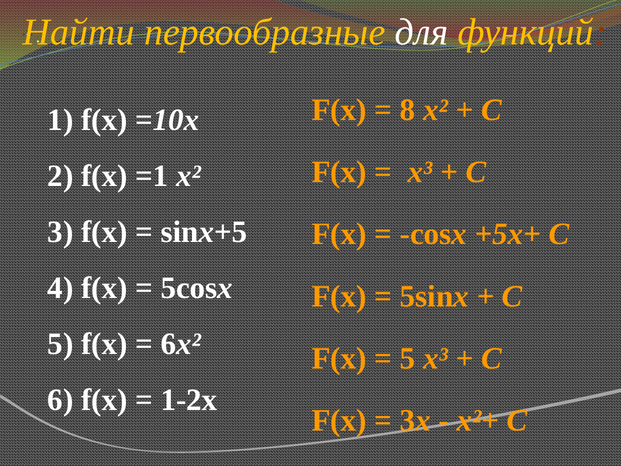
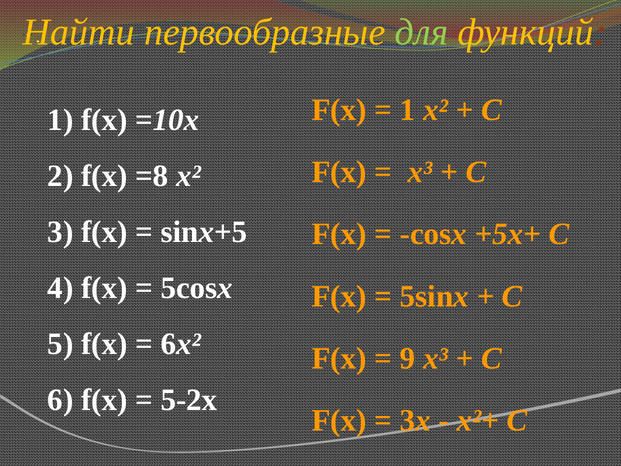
для colour: white -> light green
8 at (408, 110): 8 -> 1
=1: =1 -> =8
5 at (408, 358): 5 -> 9
1-2х: 1-2х -> 5-2х
